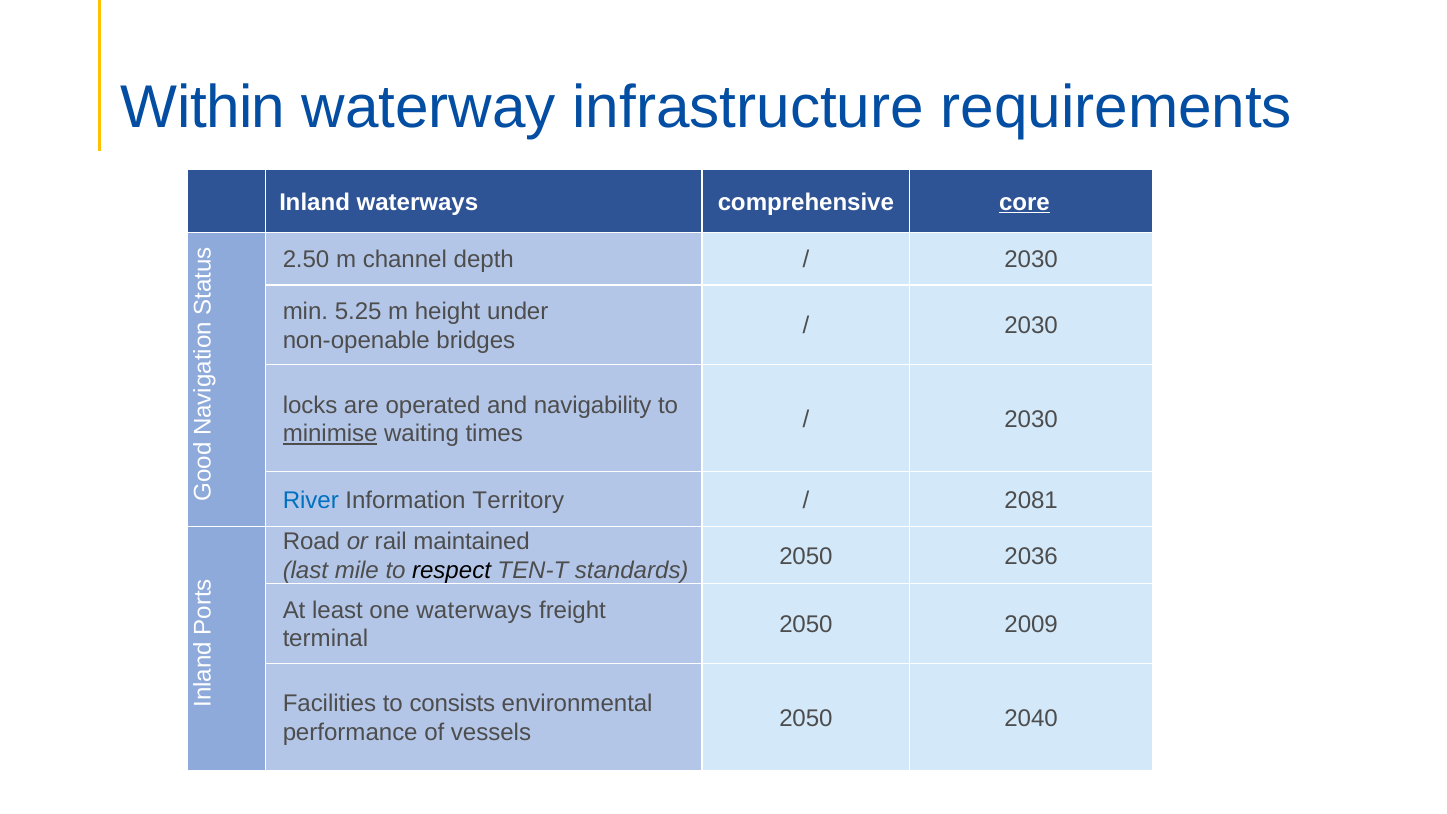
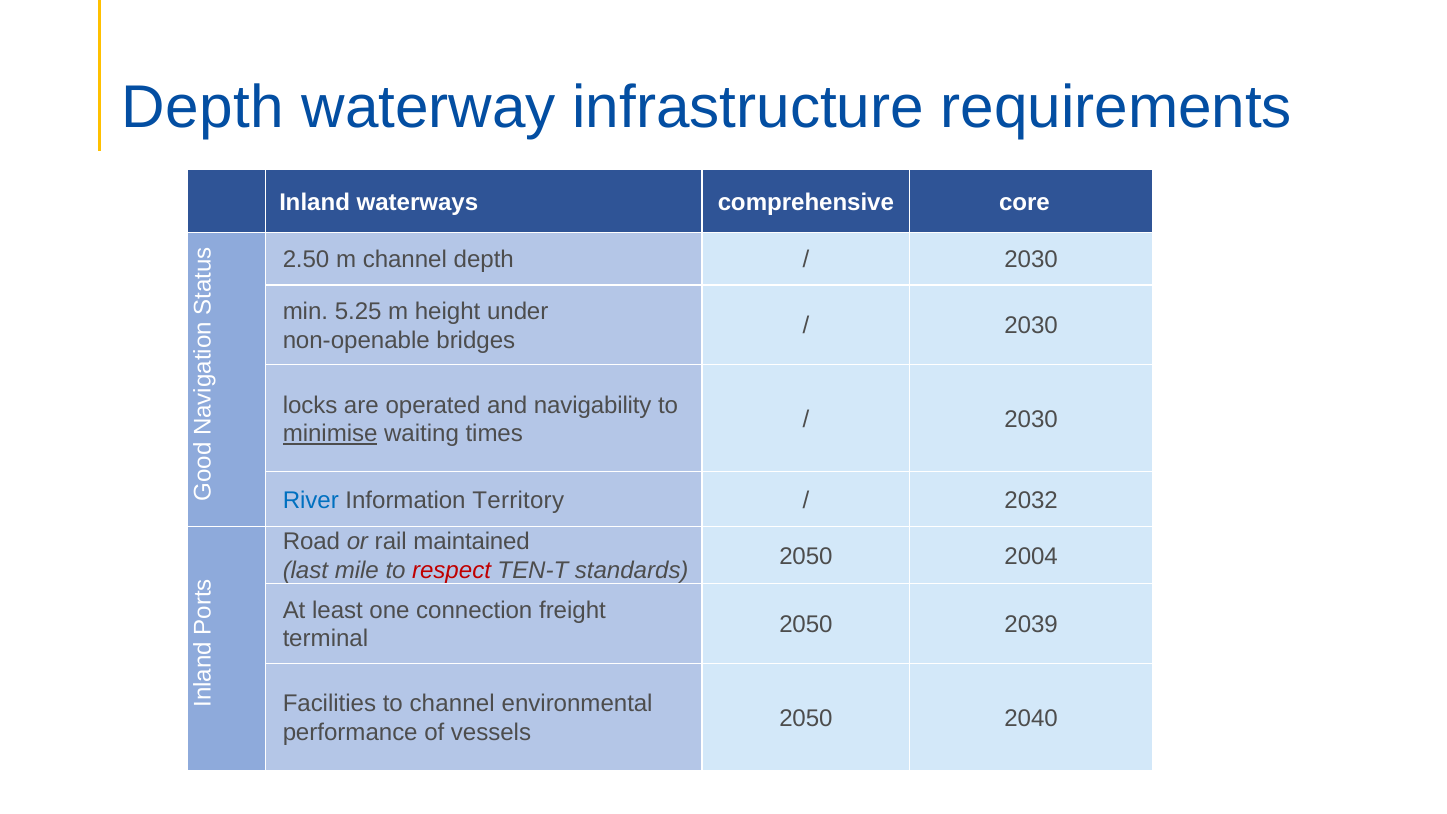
Within at (203, 108): Within -> Depth
core underline: present -> none
2081: 2081 -> 2032
2036: 2036 -> 2004
respect colour: black -> red
one waterways: waterways -> connection
2009: 2009 -> 2039
to consists: consists -> channel
